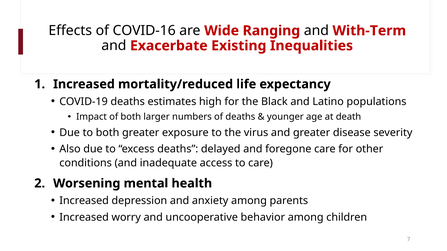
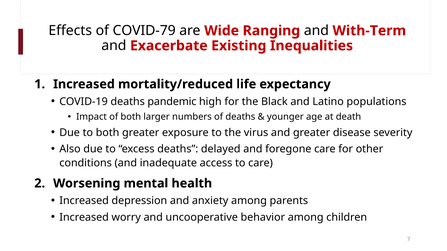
COVID-16: COVID-16 -> COVID-79
estimates: estimates -> pandemic
